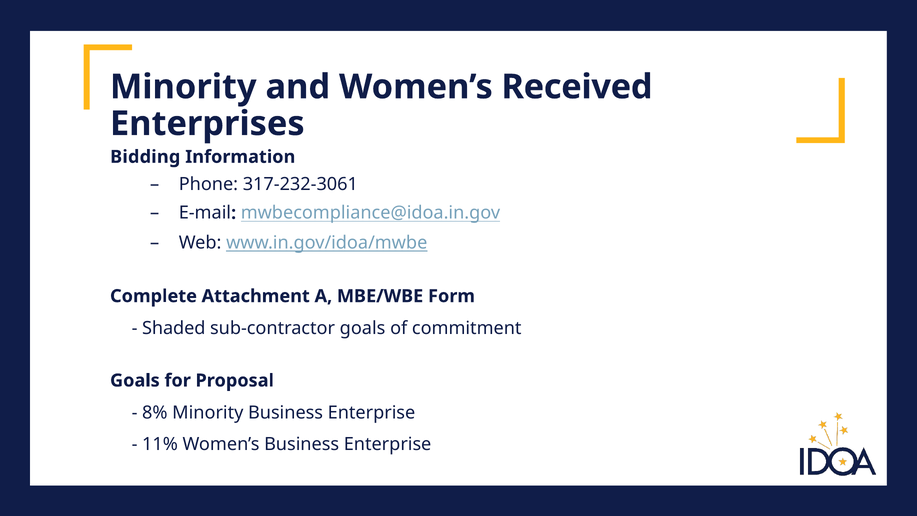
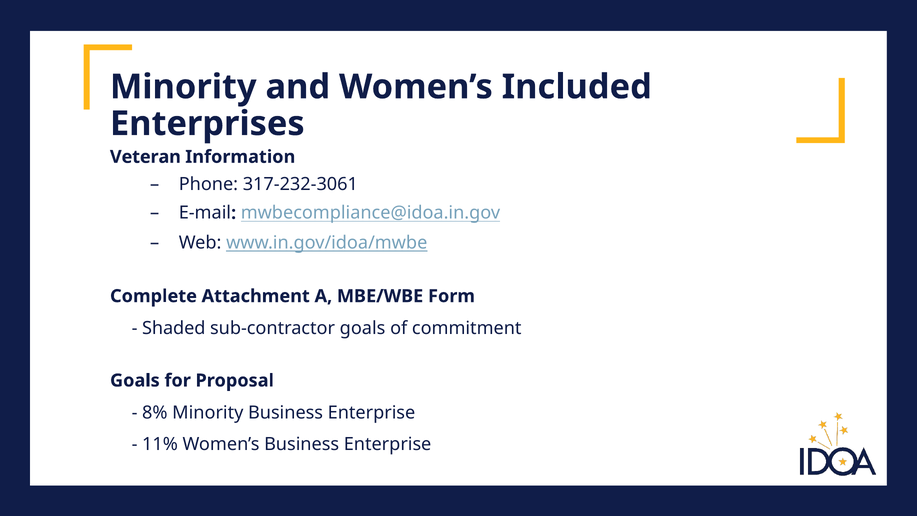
Received: Received -> Included
Bidding: Bidding -> Veteran
